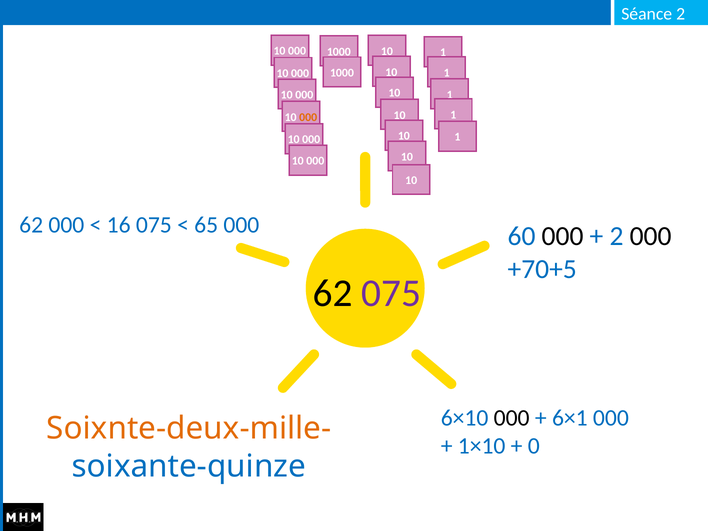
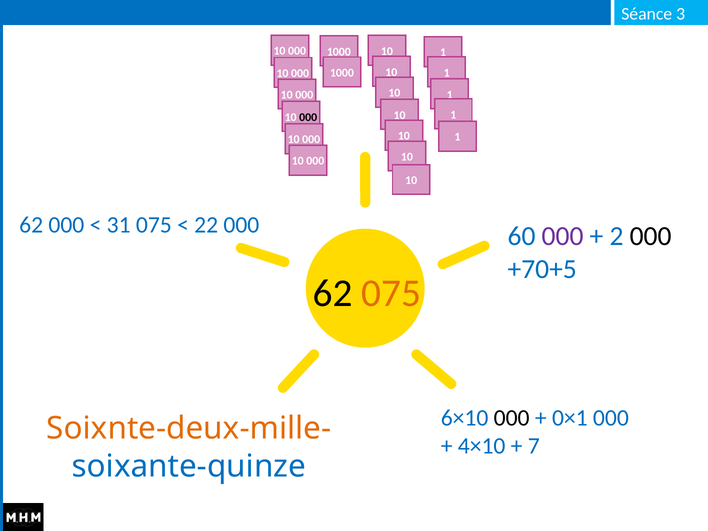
2 at (681, 14): 2 -> 3
000 at (308, 117) colour: orange -> black
16: 16 -> 31
65: 65 -> 22
000 at (563, 236) colour: black -> purple
075 at (391, 293) colour: purple -> orange
6×1: 6×1 -> 0×1
1×10: 1×10 -> 4×10
0: 0 -> 7
